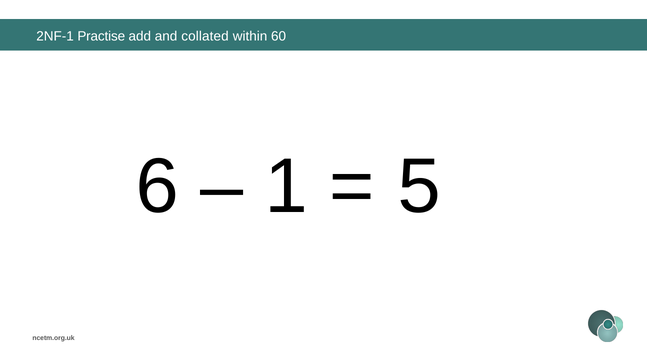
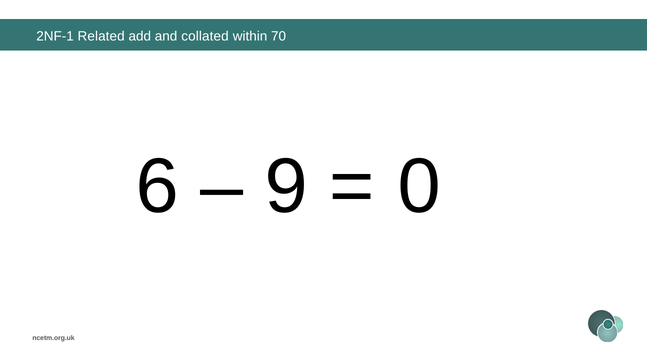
Practise: Practise -> Related
60: 60 -> 70
1: 1 -> 9
5: 5 -> 0
